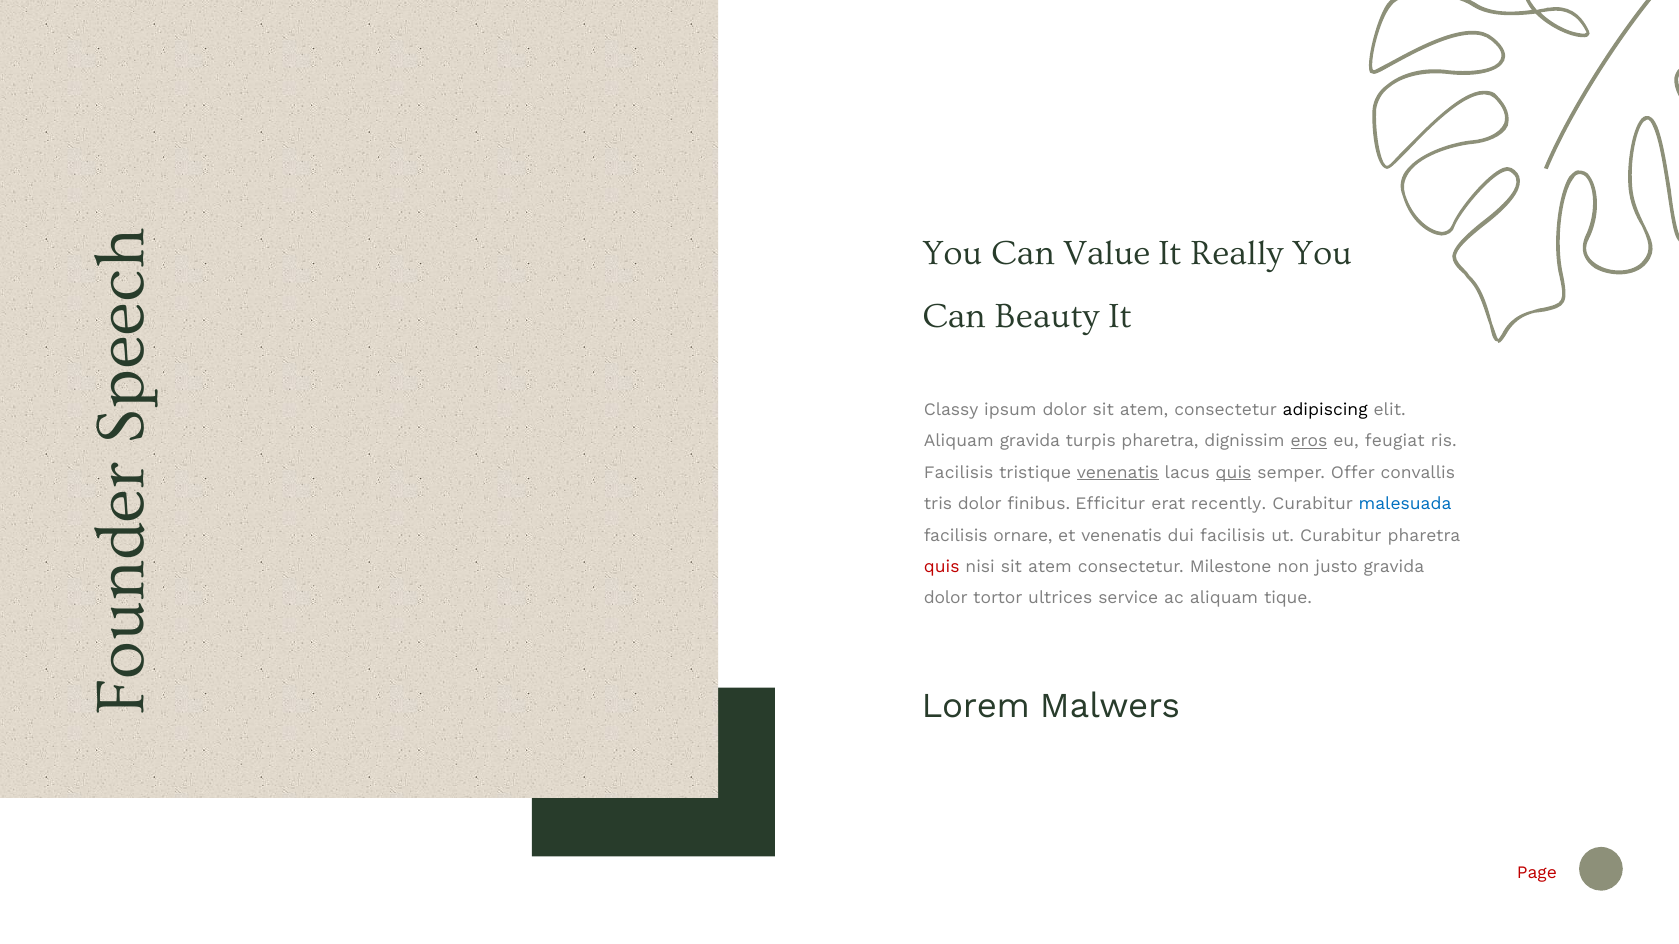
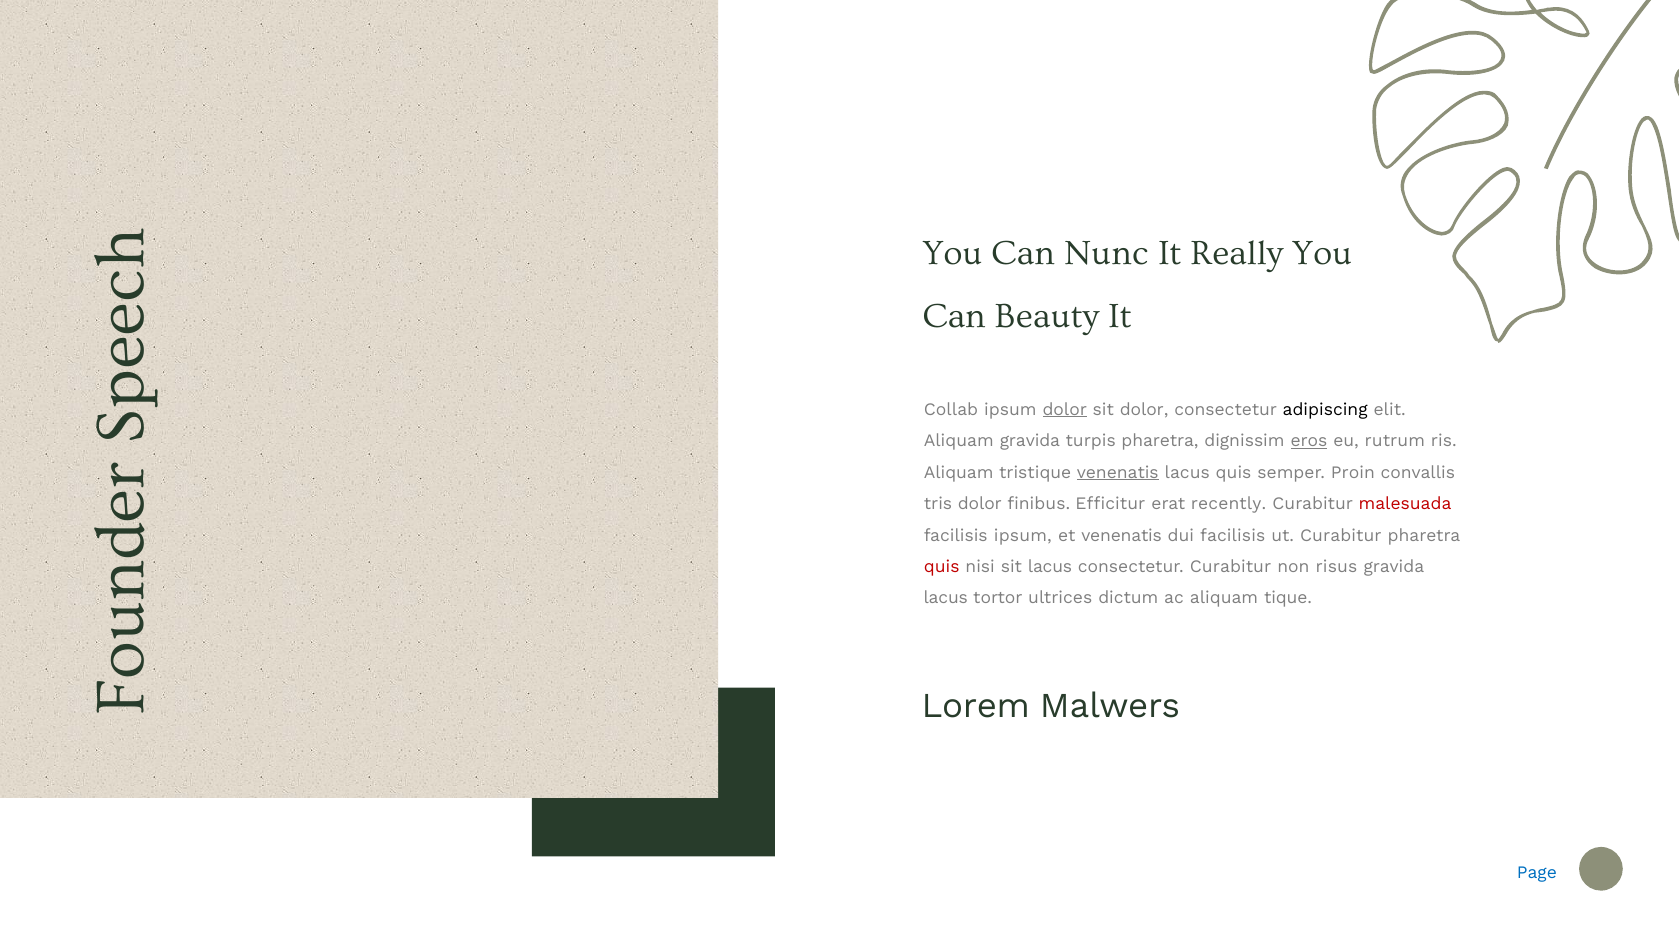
Value: Value -> Nunc
Classy: Classy -> Collab
dolor at (1065, 410) underline: none -> present
atem at (1144, 410): atem -> dolor
feugiat: feugiat -> rutrum
Facilisis at (959, 473): Facilisis -> Aliquam
quis at (1234, 473) underline: present -> none
Offer: Offer -> Proin
malesuada colour: blue -> red
facilisis ornare: ornare -> ipsum
nisi sit atem: atem -> lacus
consectetur Milestone: Milestone -> Curabitur
justo: justo -> risus
dolor at (946, 598): dolor -> lacus
service: service -> dictum
Page colour: red -> blue
